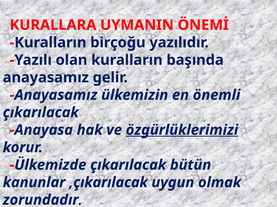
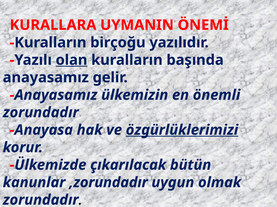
olan underline: none -> present
çıkarılacak at (41, 113): çıkarılacak -> zorundadır
,çıkarılacak: ,çıkarılacak -> ,zorundadır
